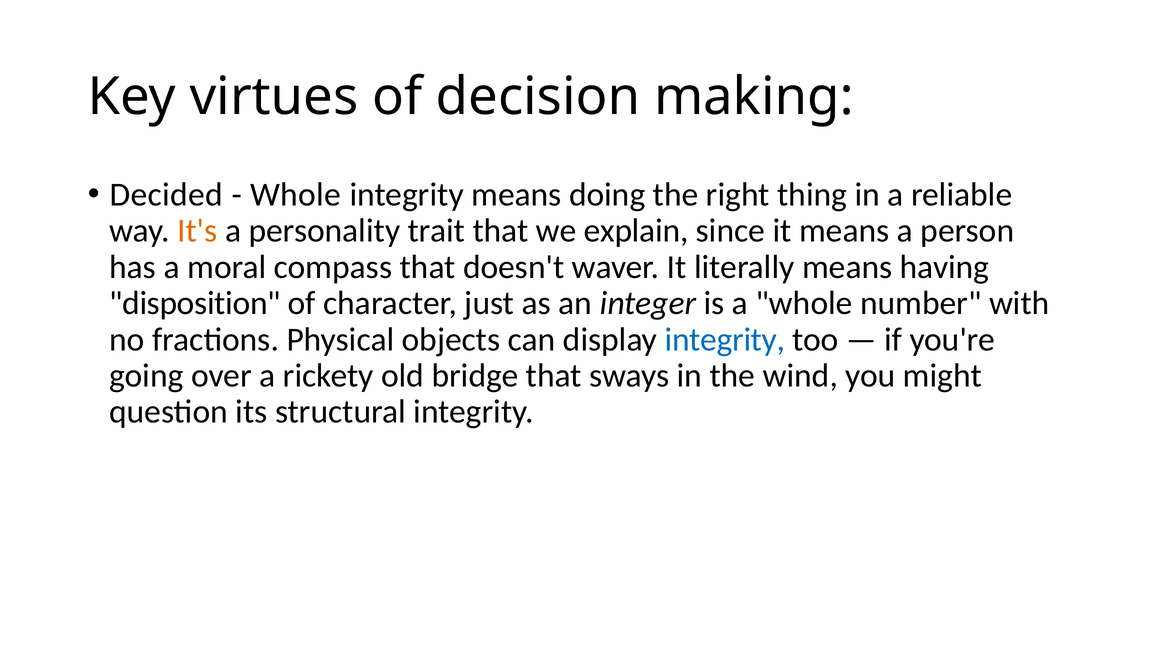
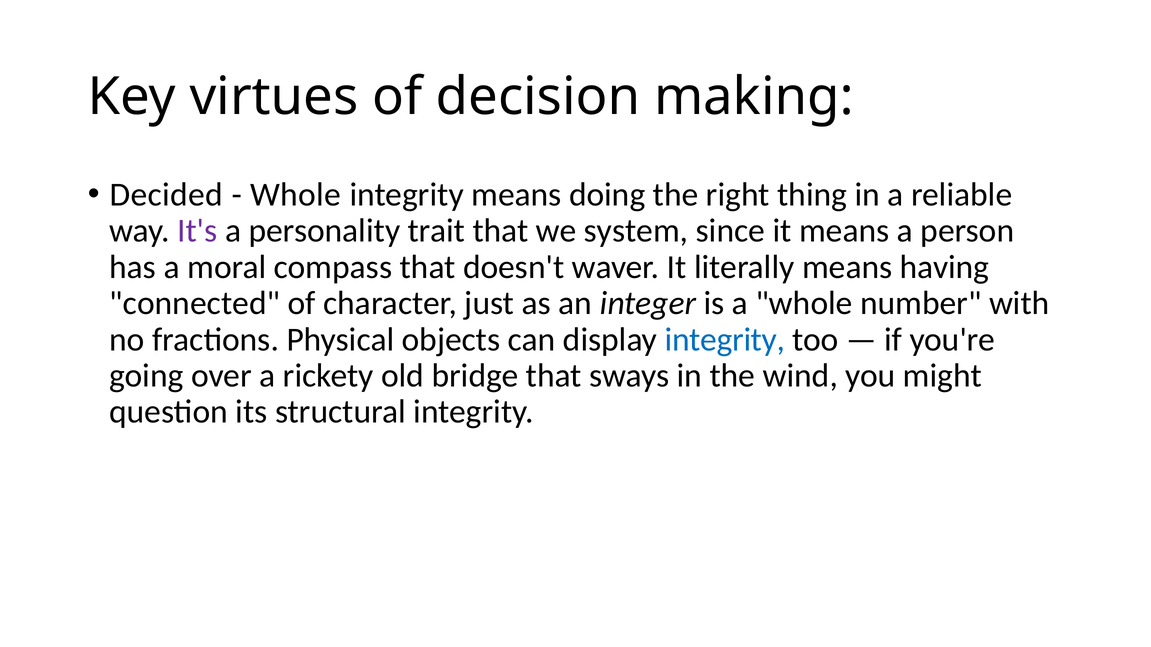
It's colour: orange -> purple
explain: explain -> system
disposition: disposition -> connected
